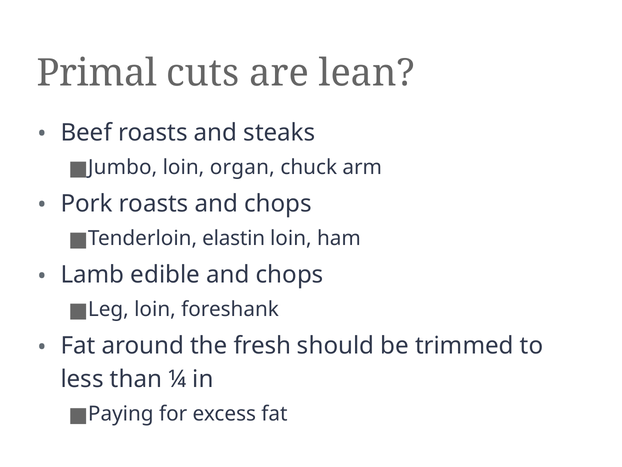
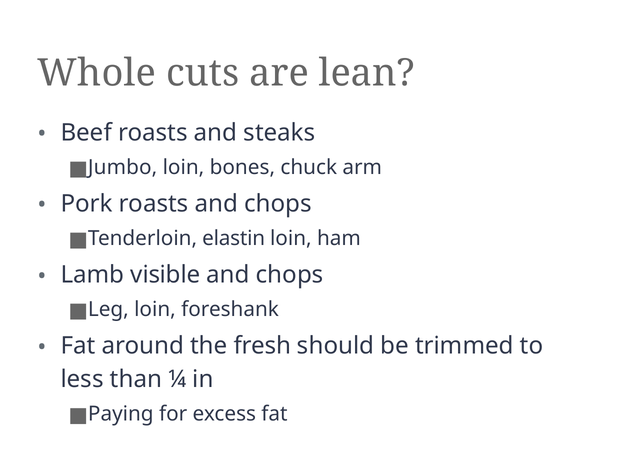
Primal: Primal -> Whole
organ: organ -> bones
edible: edible -> visible
